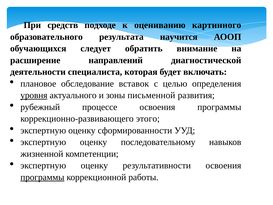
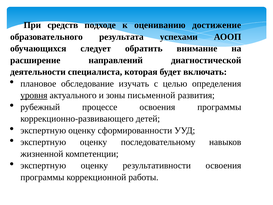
картинного: картинного -> достижение
научится: научится -> успехами
вставок: вставок -> изучать
этого: этого -> детей
программы at (42, 177) underline: present -> none
